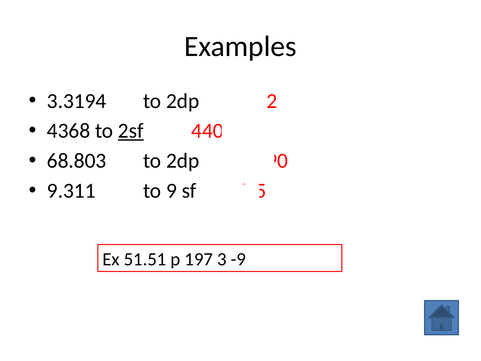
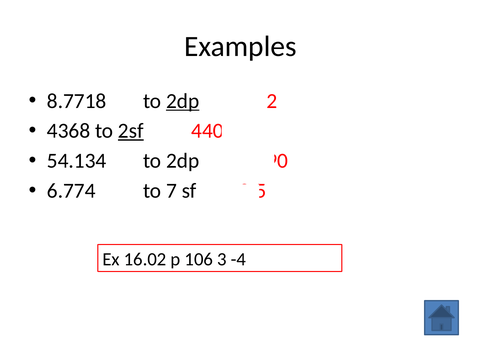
3.3194: 3.3194 -> 8.7718
2dp at (183, 101) underline: none -> present
68.803: 68.803 -> 54.134
9.311: 9.311 -> 6.774
9: 9 -> 7
51.51: 51.51 -> 16.02
197: 197 -> 106
-9: -9 -> -4
